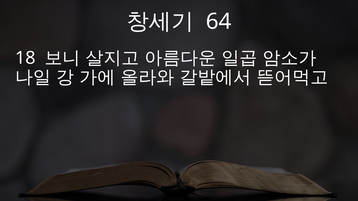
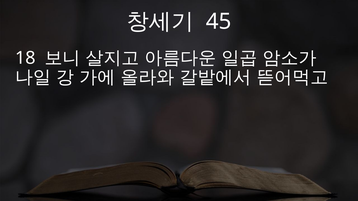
64: 64 -> 45
